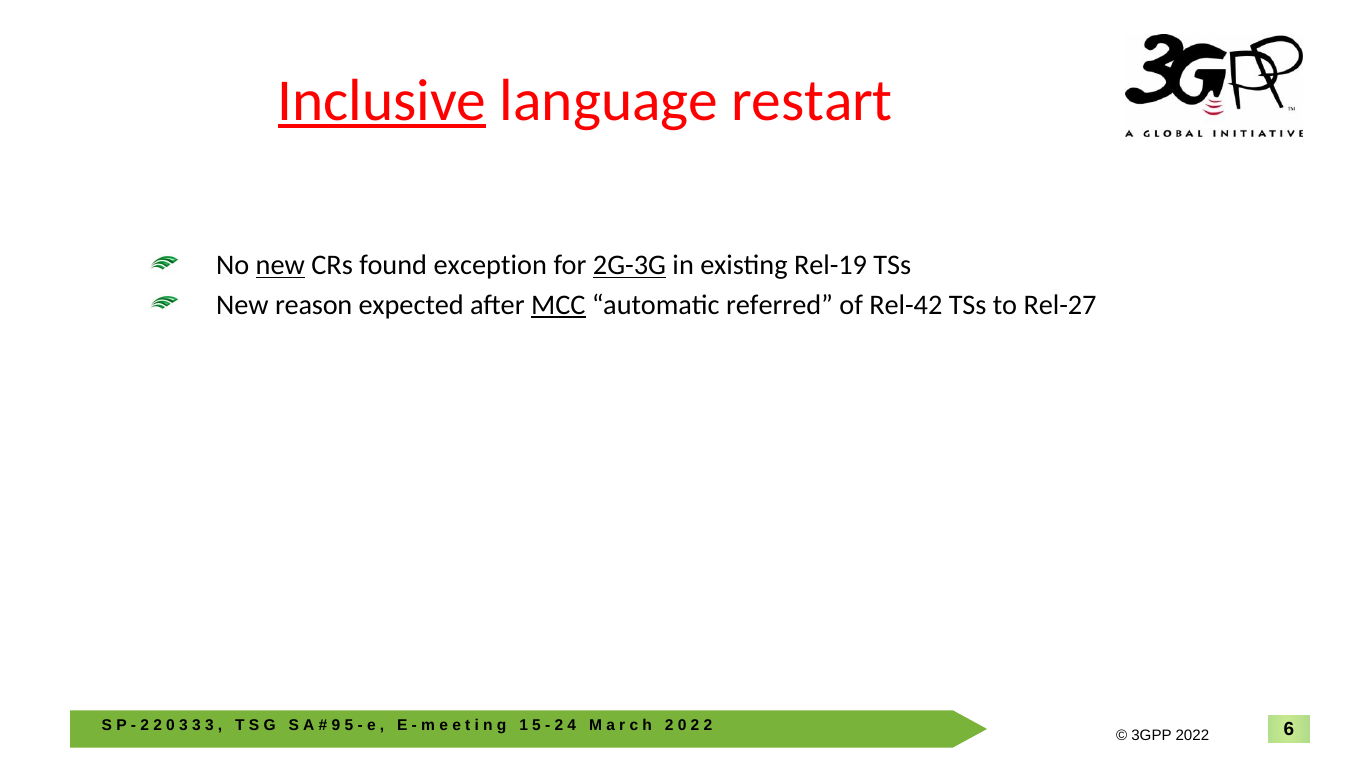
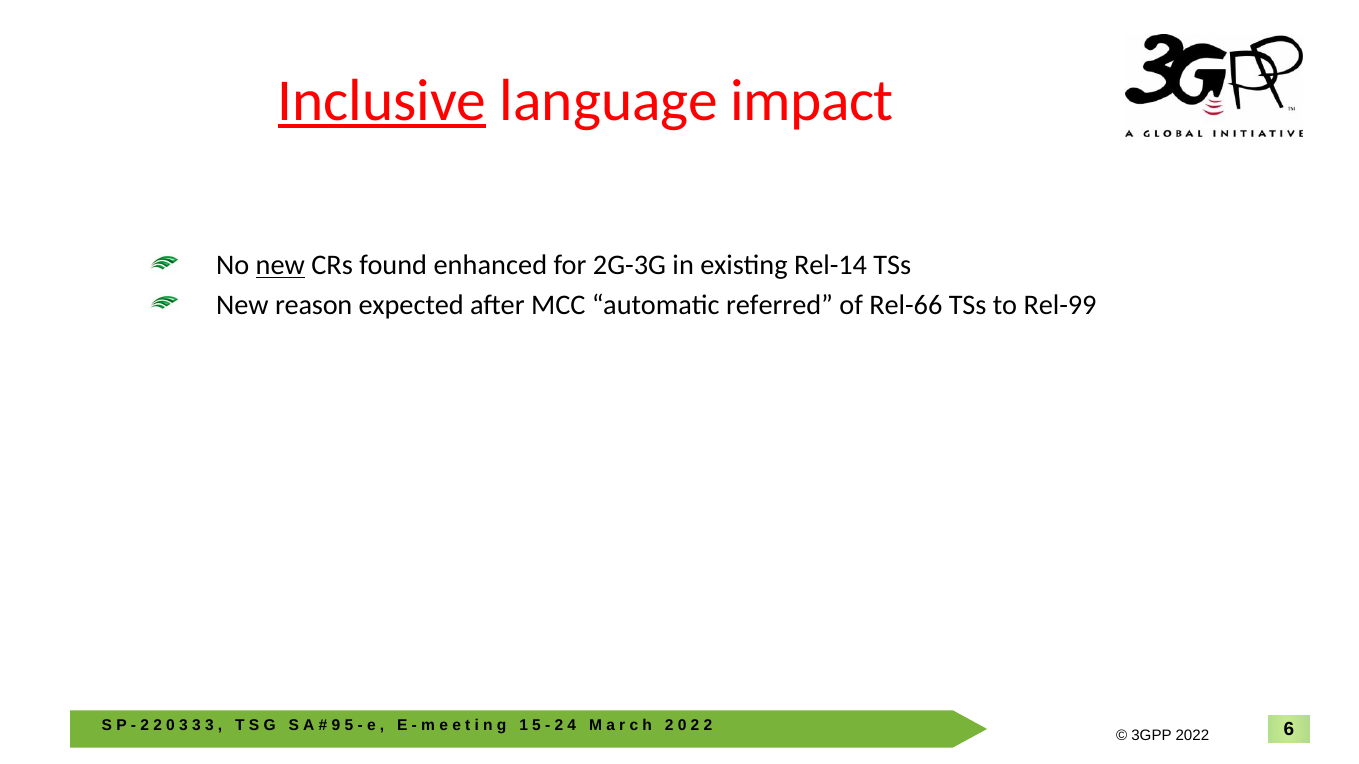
restart: restart -> impact
exception: exception -> enhanced
2G-3G underline: present -> none
Rel-19: Rel-19 -> Rel-14
MCC underline: present -> none
Rel-42: Rel-42 -> Rel-66
Rel-27: Rel-27 -> Rel-99
